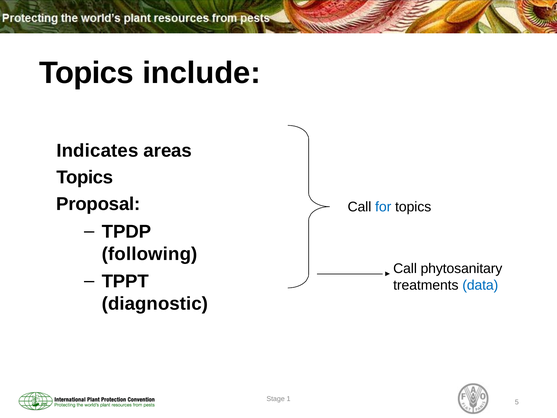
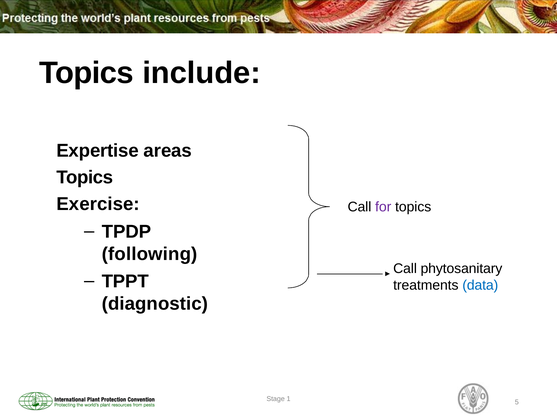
Indicates: Indicates -> Expertise
Proposal: Proposal -> Exercise
for colour: blue -> purple
